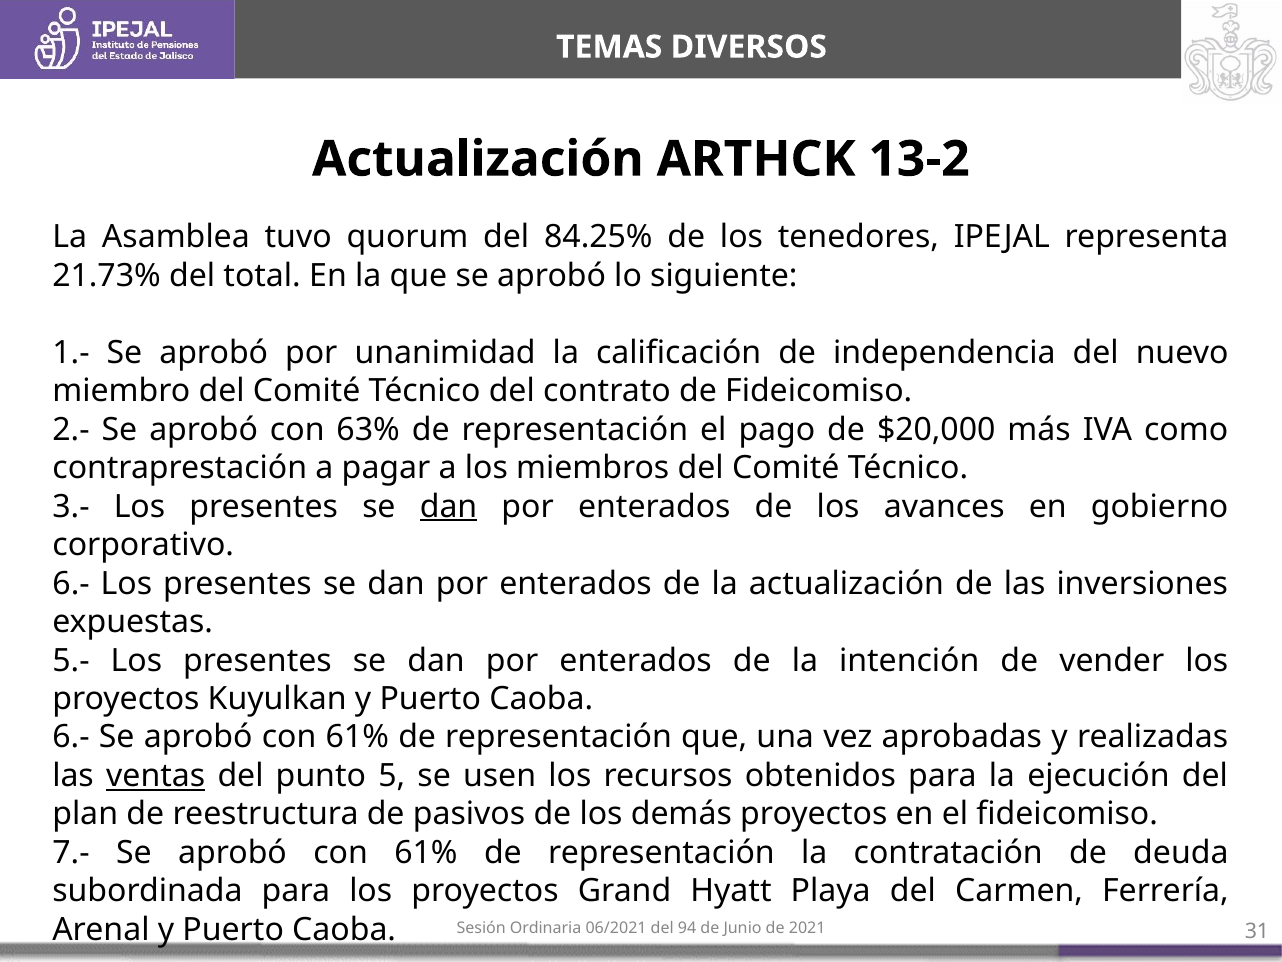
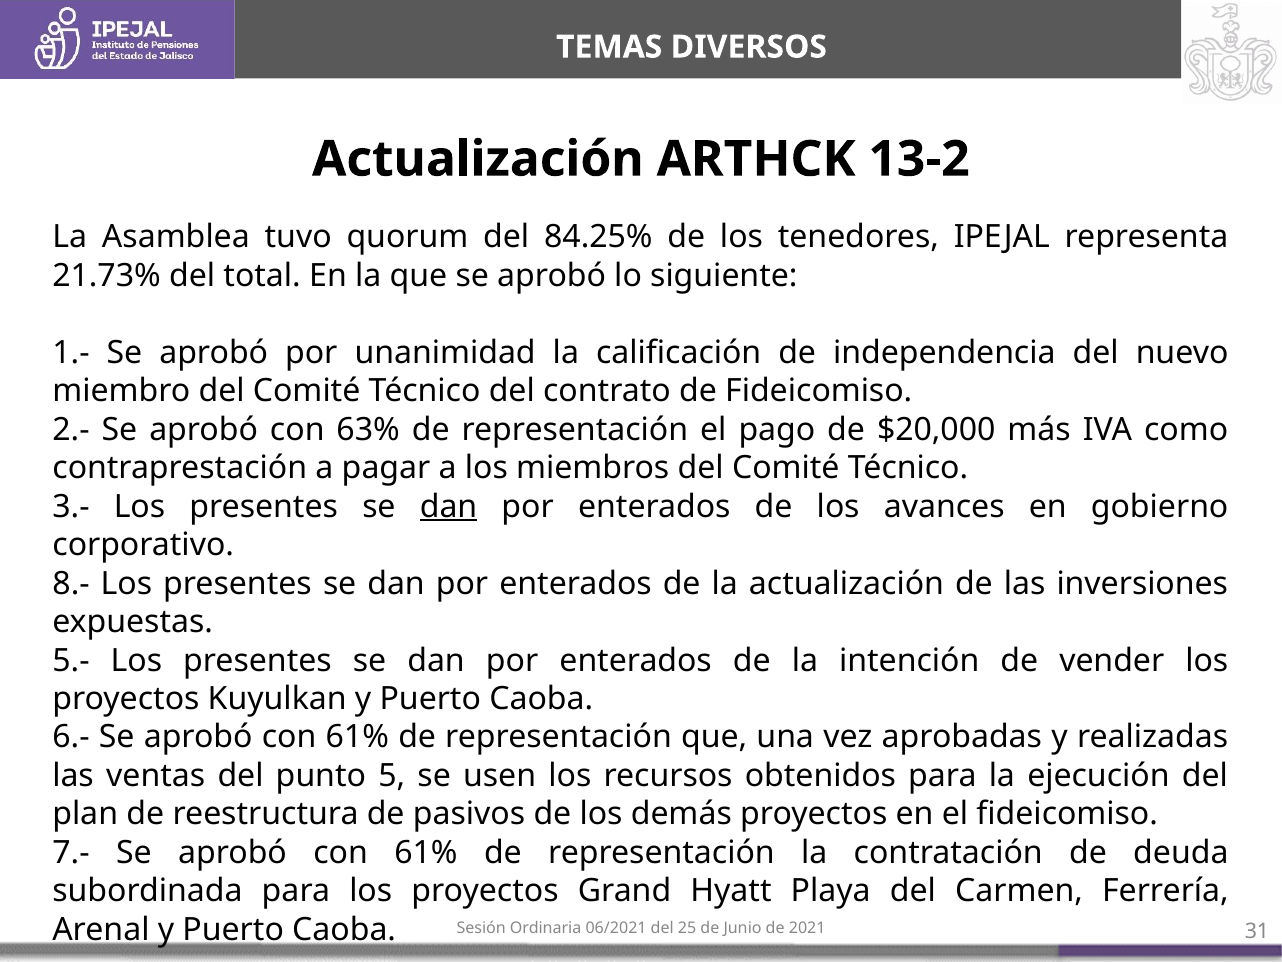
6.- at (71, 583): 6.- -> 8.-
ventas underline: present -> none
94: 94 -> 25
